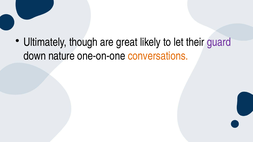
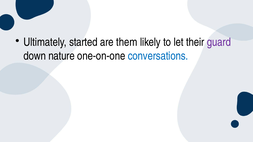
though: though -> started
great: great -> them
conversations colour: orange -> blue
